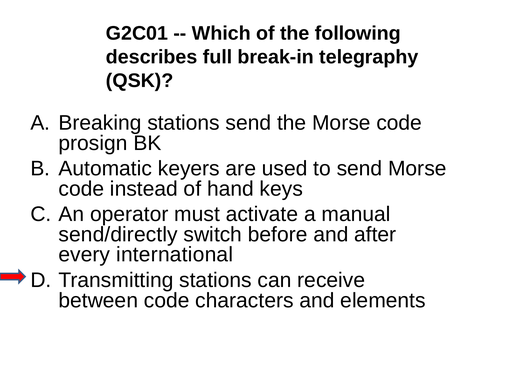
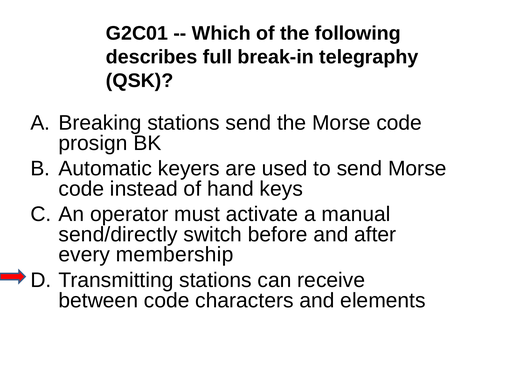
international: international -> membership
